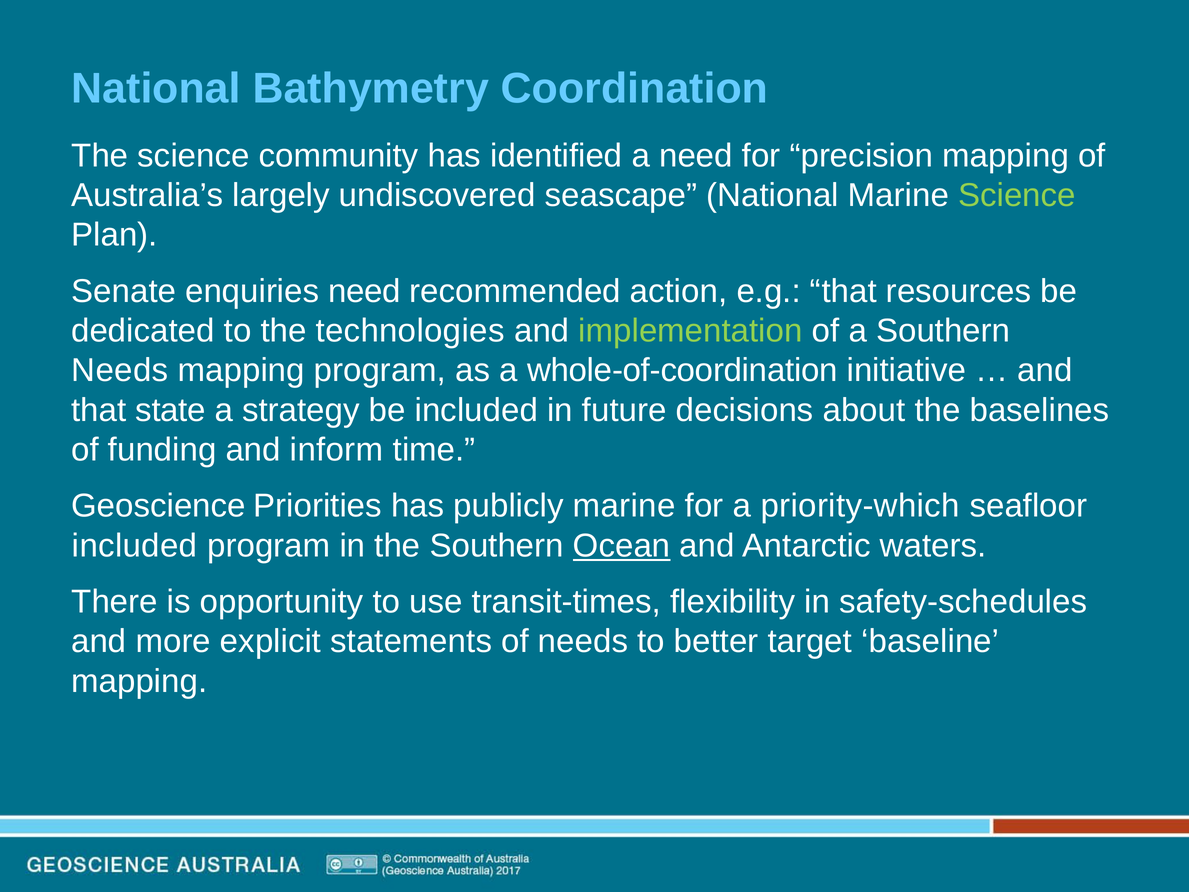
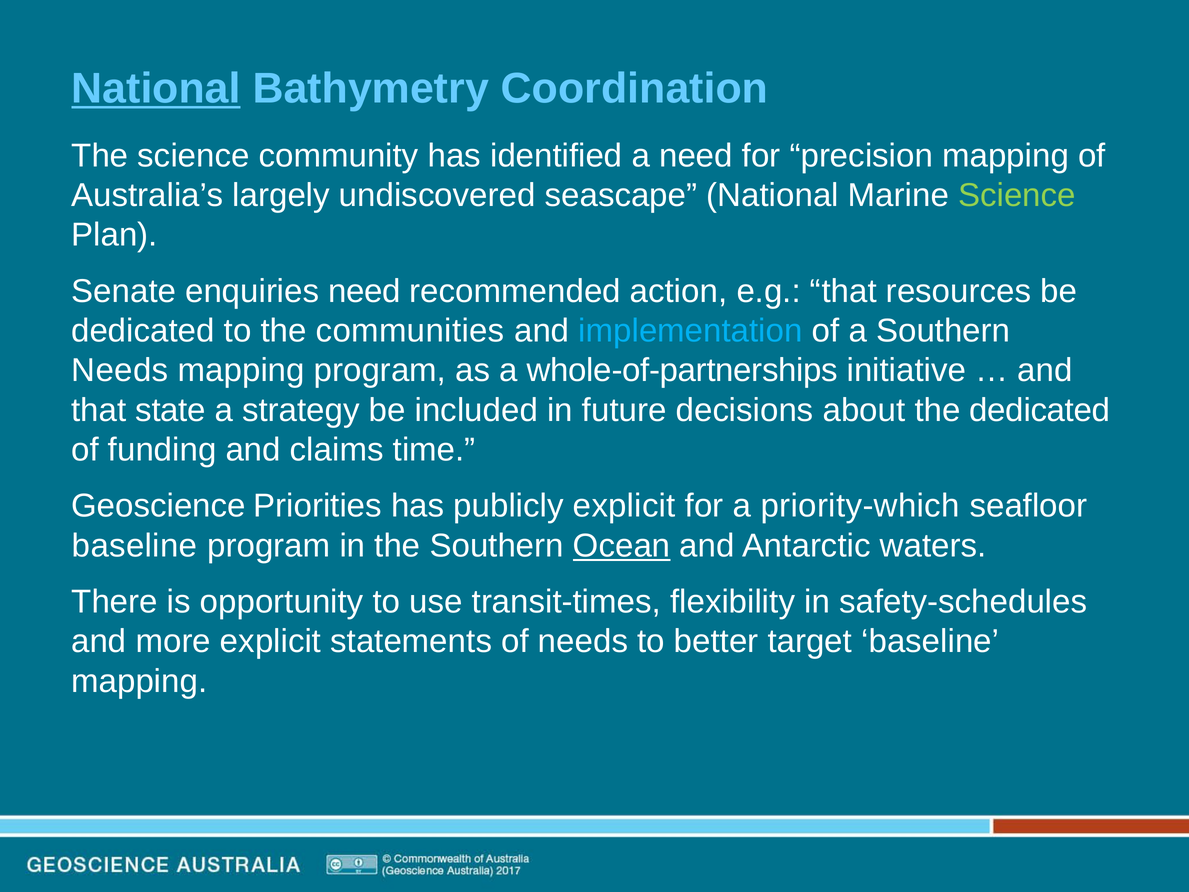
National at (156, 89) underline: none -> present
technologies: technologies -> communities
implementation colour: light green -> light blue
whole-of-coordination: whole-of-coordination -> whole-of-partnerships
the baselines: baselines -> dedicated
inform: inform -> claims
publicly marine: marine -> explicit
included at (135, 546): included -> baseline
